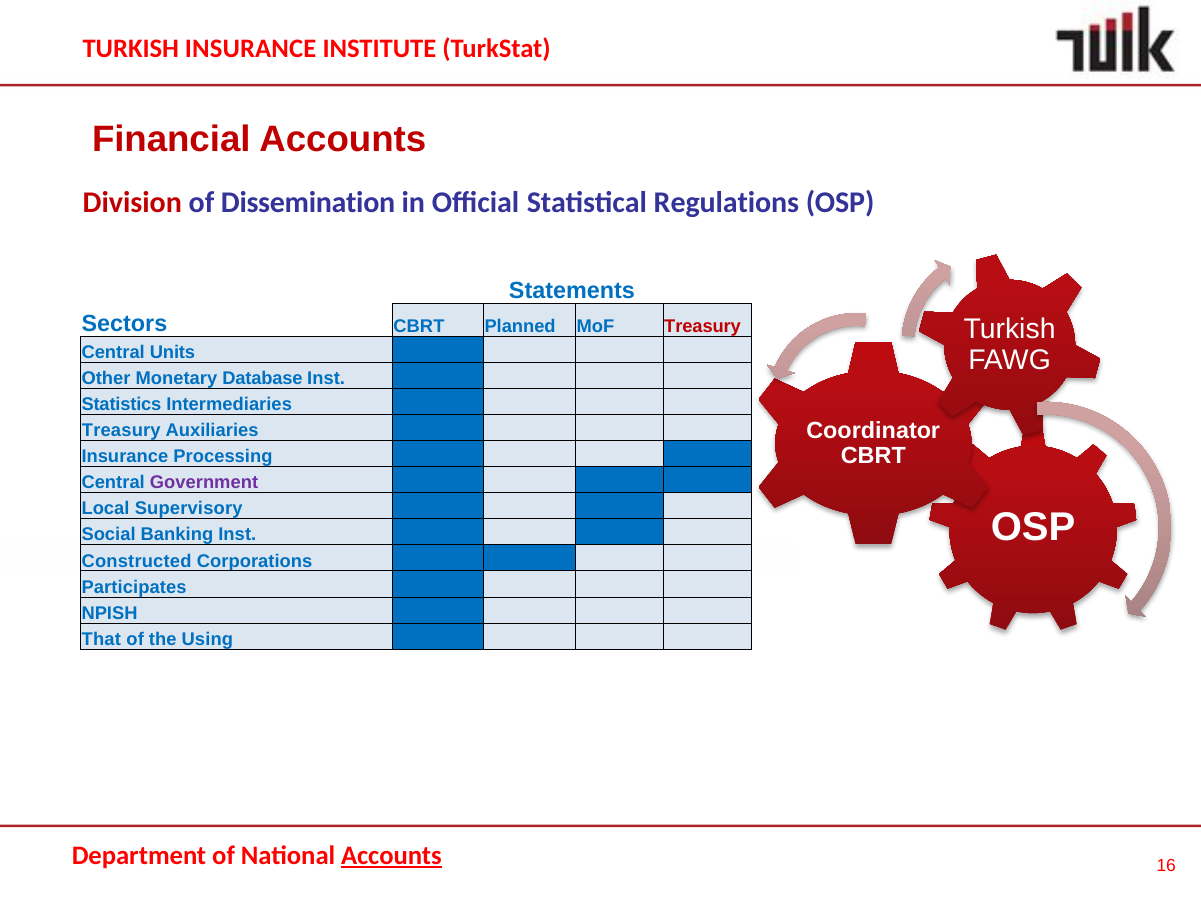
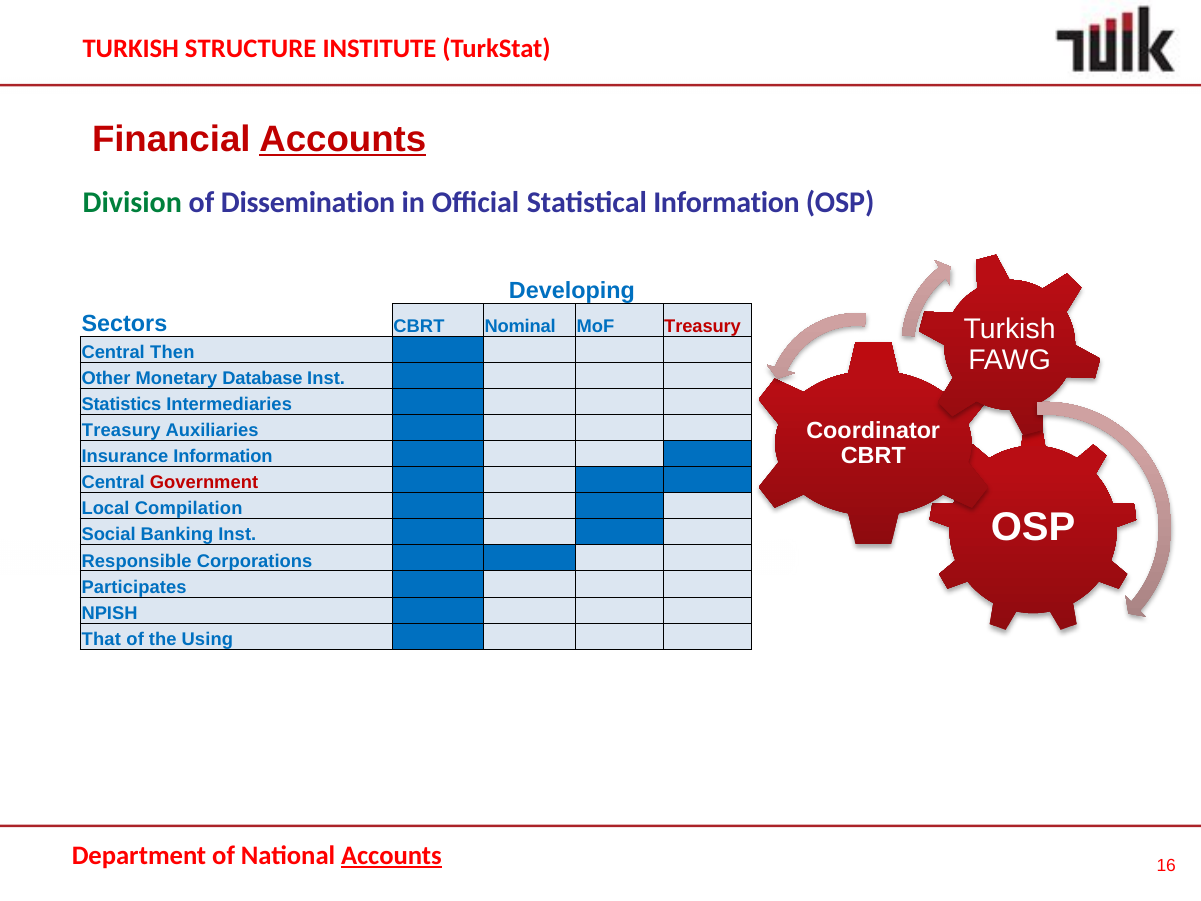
INSURANCE at (251, 49): INSURANCE -> STRUCTURE
Accounts at (343, 139) underline: none -> present
Division colour: red -> green
Statistical Regulations: Regulations -> Information
Statements: Statements -> Developing
Planned: Planned -> Nominal
Units: Units -> Then
Insurance Processing: Processing -> Information
Government colour: purple -> red
Supervisory: Supervisory -> Compilation
Constructed: Constructed -> Responsible
